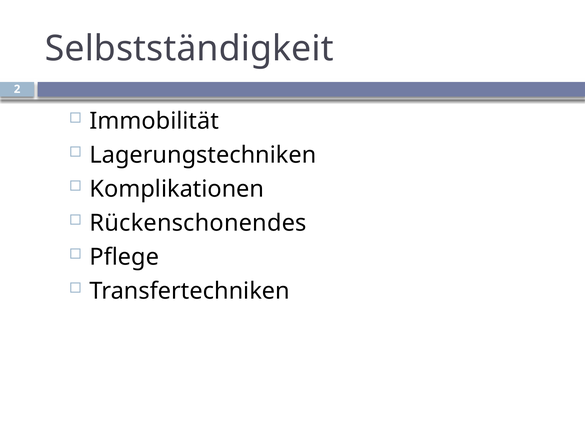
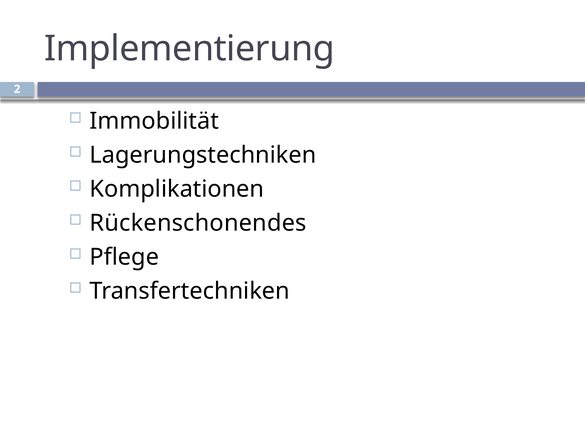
Selbstständigkeit: Selbstständigkeit -> Implementierung
